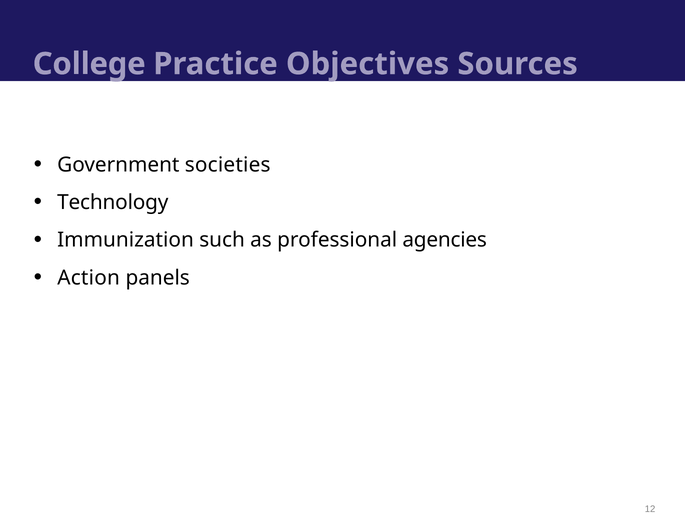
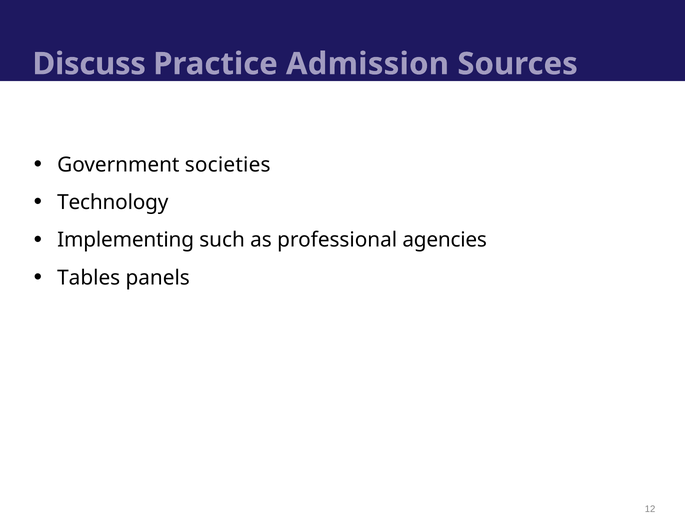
College: College -> Discuss
Objectives: Objectives -> Admission
Immunization: Immunization -> Implementing
Action: Action -> Tables
